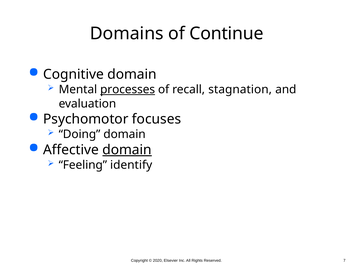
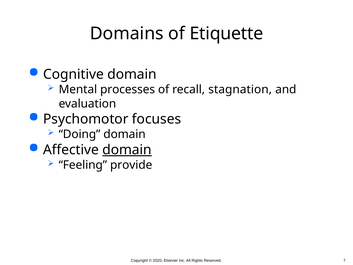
Continue: Continue -> Etiquette
processes underline: present -> none
identify: identify -> provide
